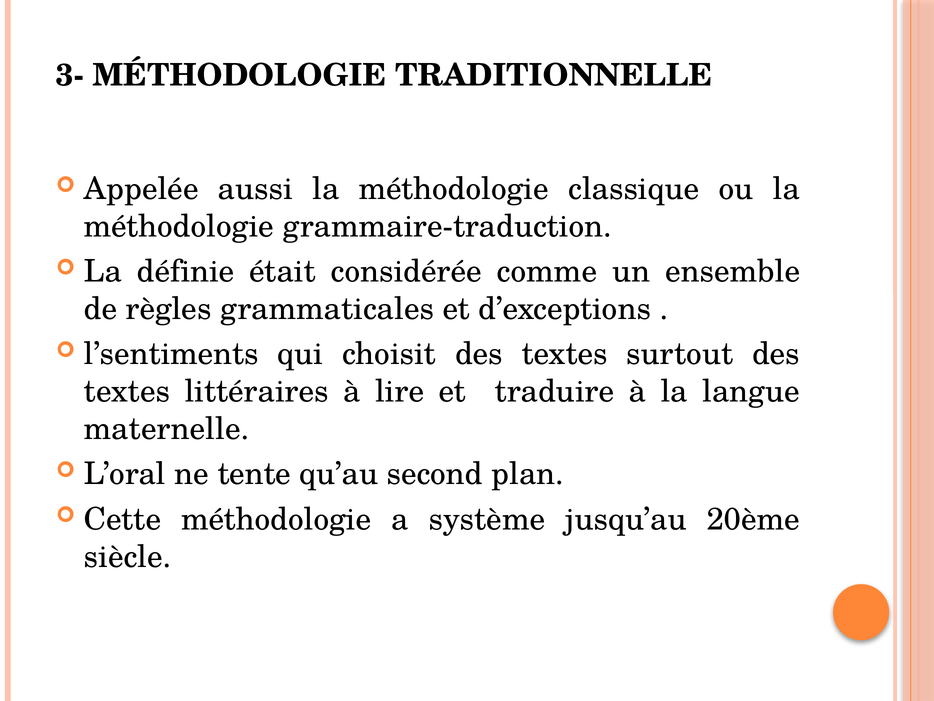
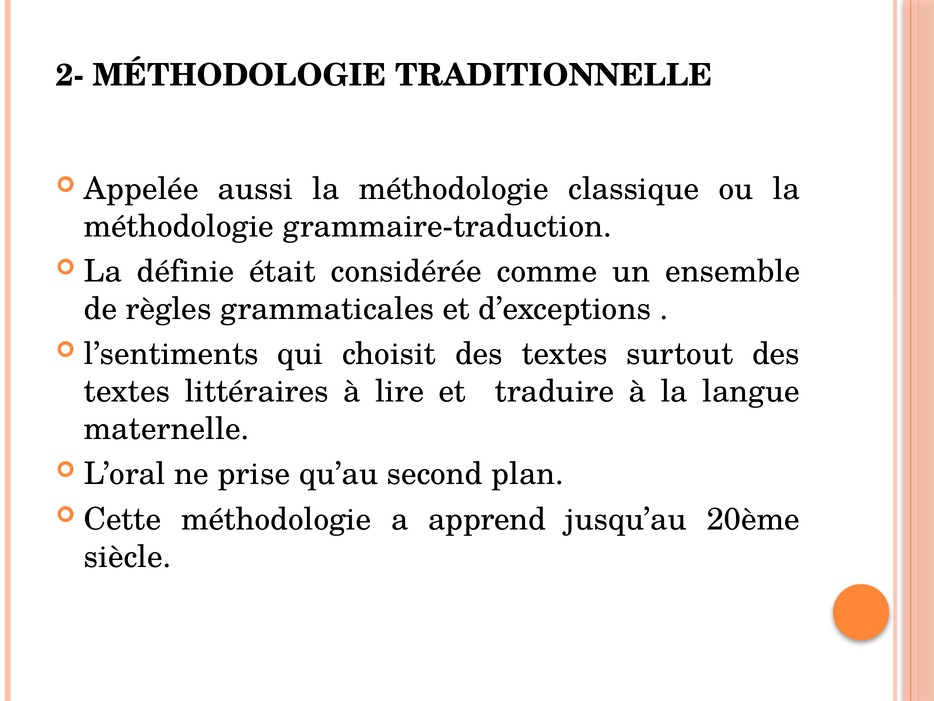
3-: 3- -> 2-
tente: tente -> prise
système: système -> apprend
